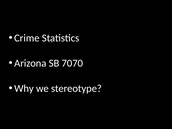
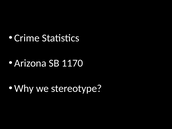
7070: 7070 -> 1170
